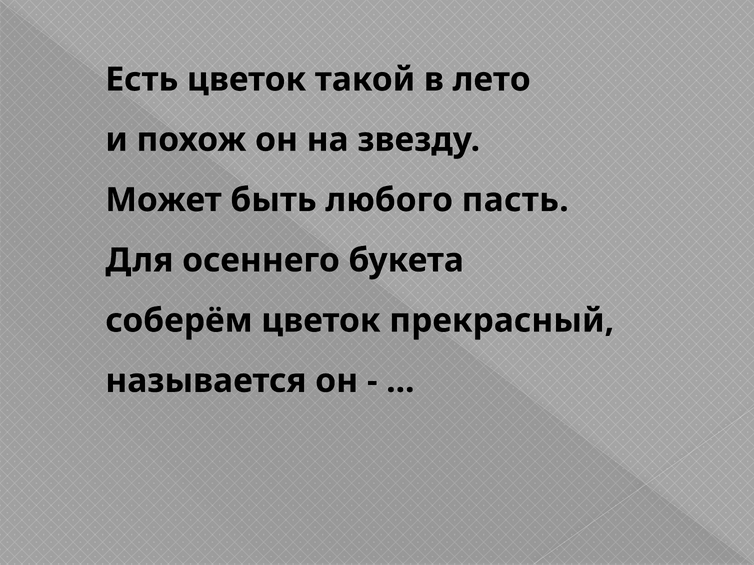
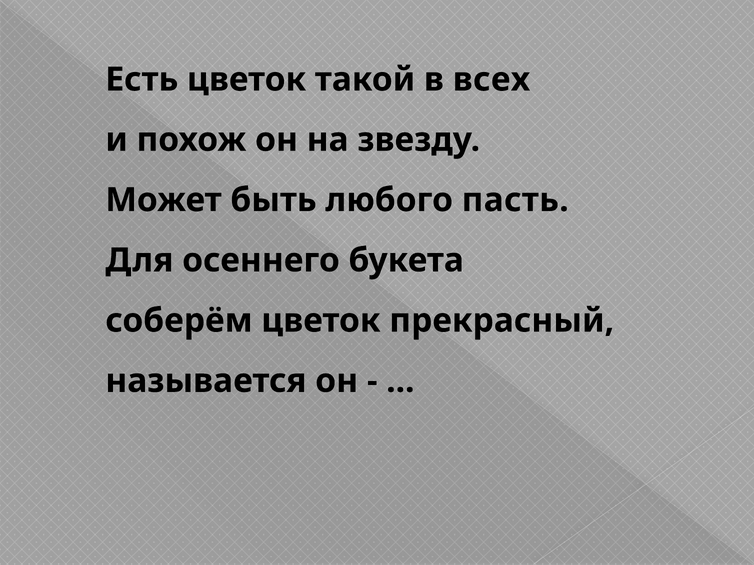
лето: лето -> всех
